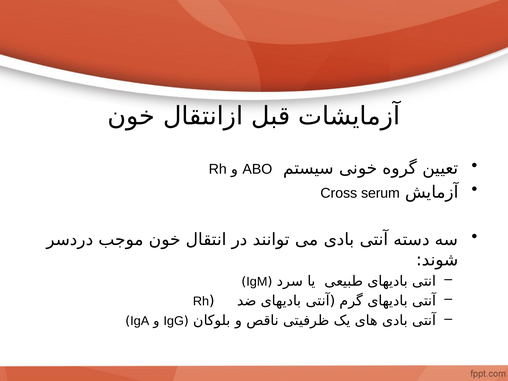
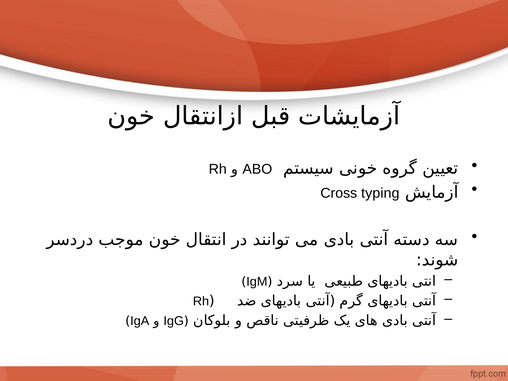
serum: serum -> typing
